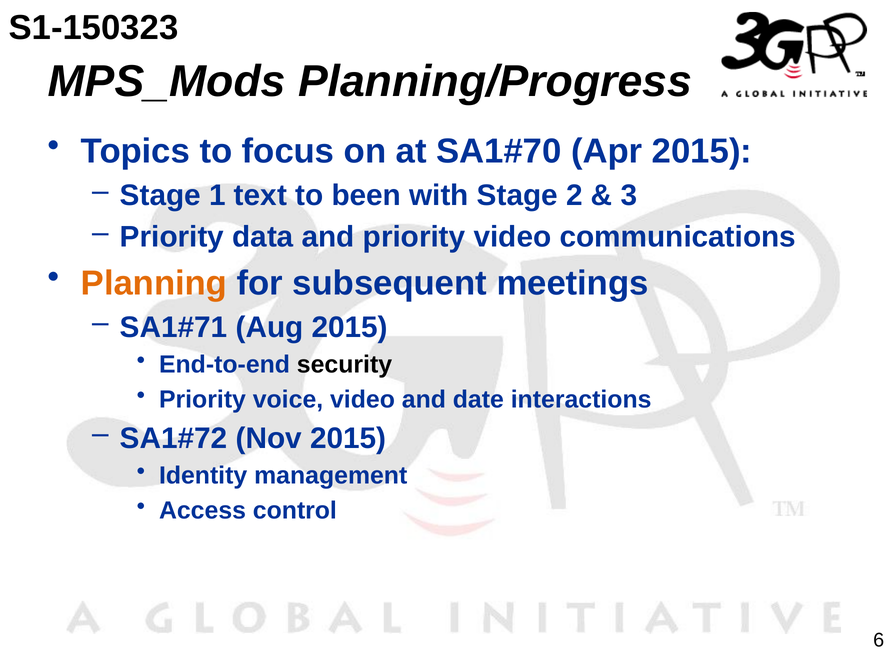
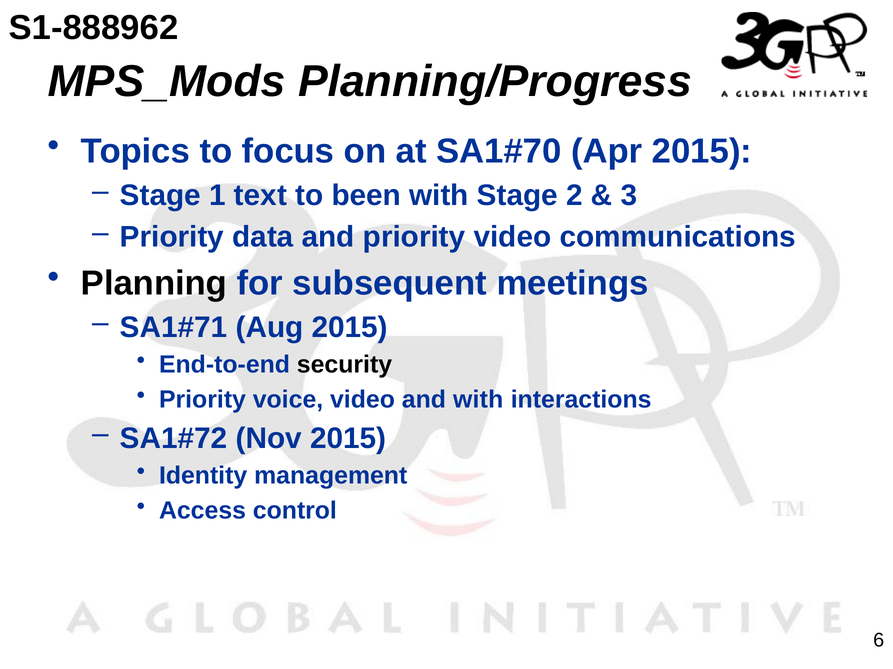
S1-150323: S1-150323 -> S1-888962
Planning colour: orange -> black
and date: date -> with
